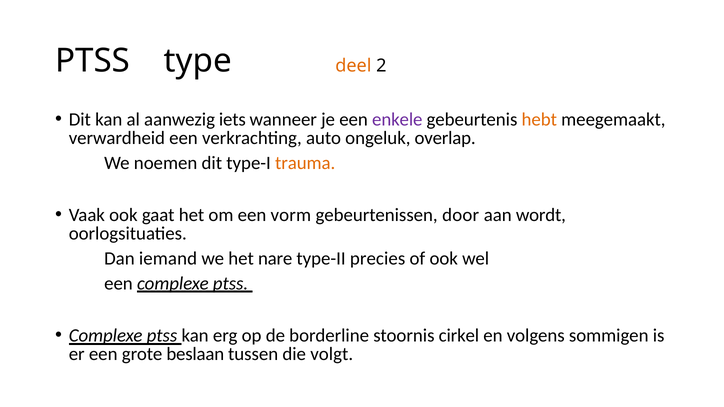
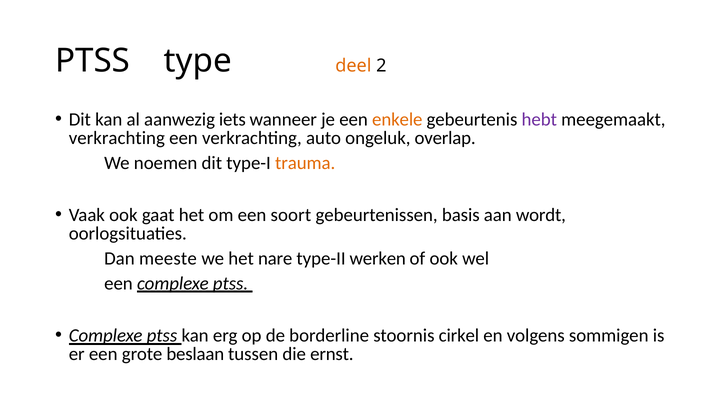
enkele colour: purple -> orange
hebt colour: orange -> purple
verwardheid at (117, 138): verwardheid -> verkrachting
vorm: vorm -> soort
door: door -> basis
iemand: iemand -> meeste
precies: precies -> werken
volgt: volgt -> ernst
